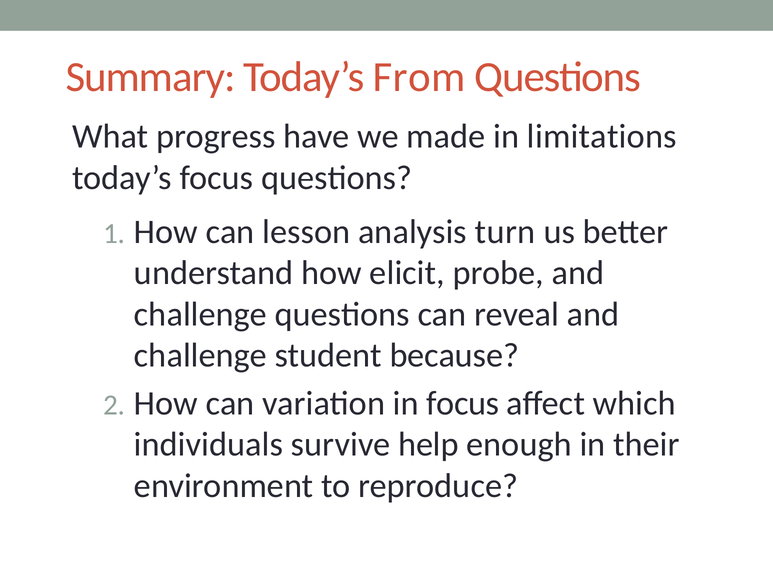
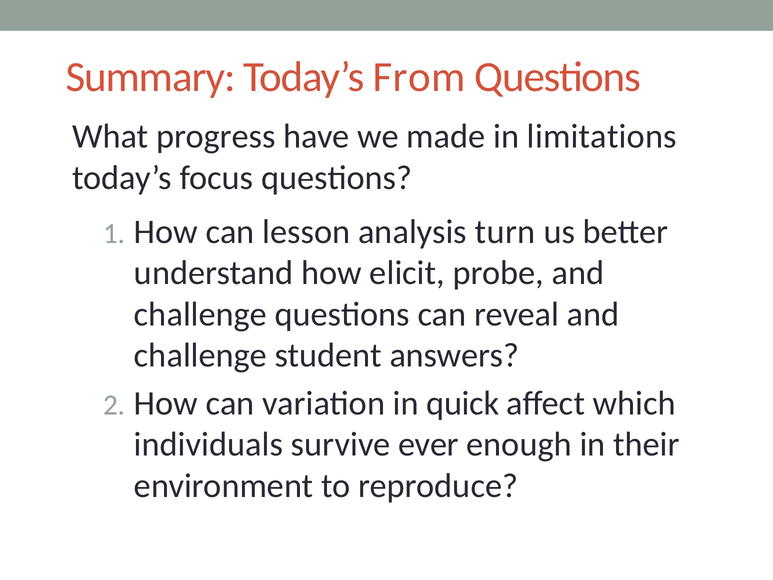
because: because -> answers
in focus: focus -> quick
help: help -> ever
